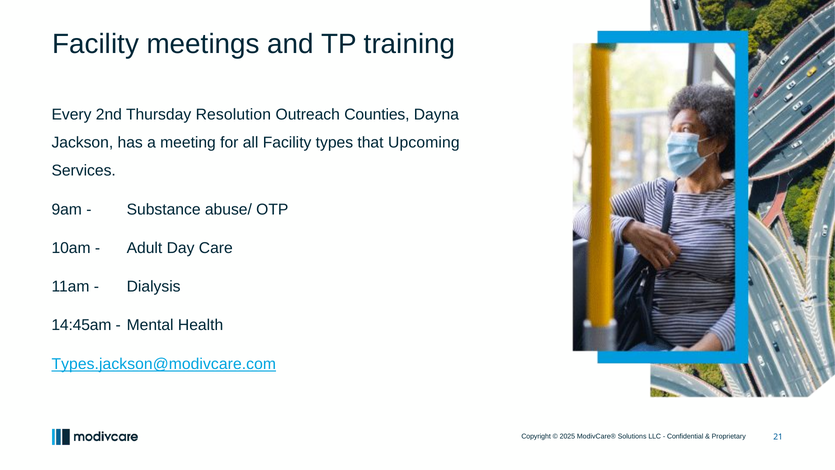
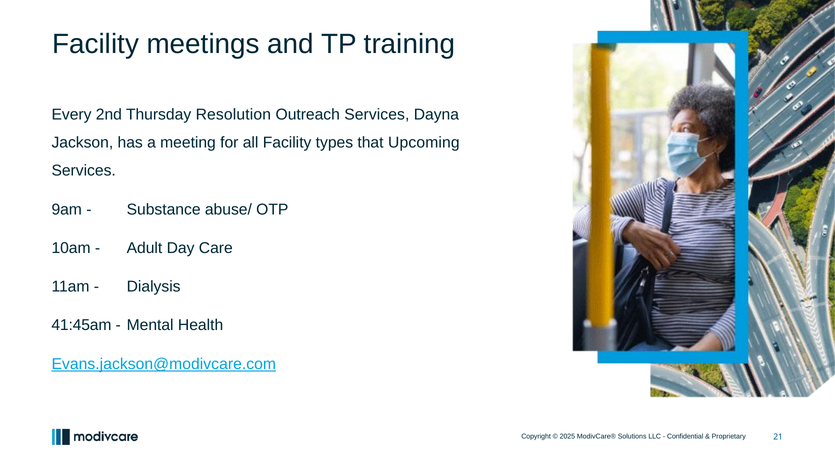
Outreach Counties: Counties -> Services
14:45am: 14:45am -> 41:45am
Types.jackson@modivcare.com: Types.jackson@modivcare.com -> Evans.jackson@modivcare.com
